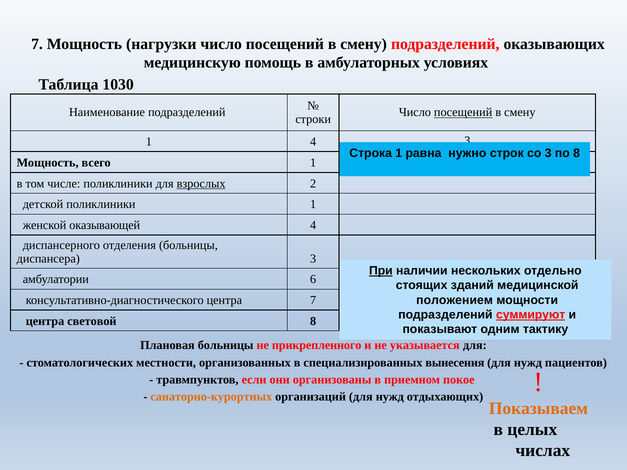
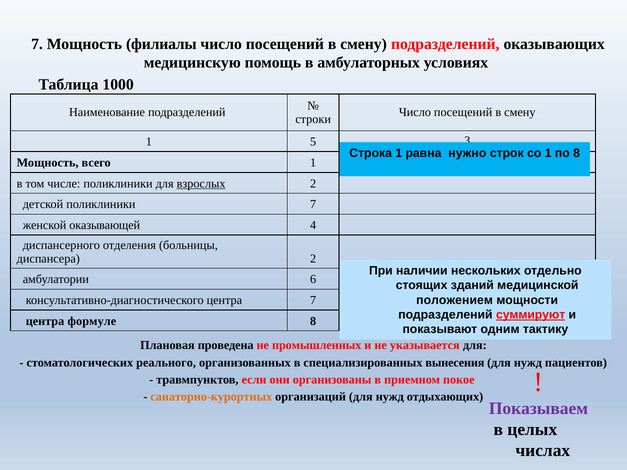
нагрузки: нагрузки -> филиалы
1030: 1030 -> 1000
посещений at (463, 112) underline: present -> none
1 4: 4 -> 5
со 3: 3 -> 1
поликлиники 1: 1 -> 7
диспансера 3: 3 -> 2
При underline: present -> none
световой: световой -> формуле
Плановая больницы: больницы -> проведена
прикрепленного: прикрепленного -> промышленных
местности: местности -> реального
Показываем colour: orange -> purple
